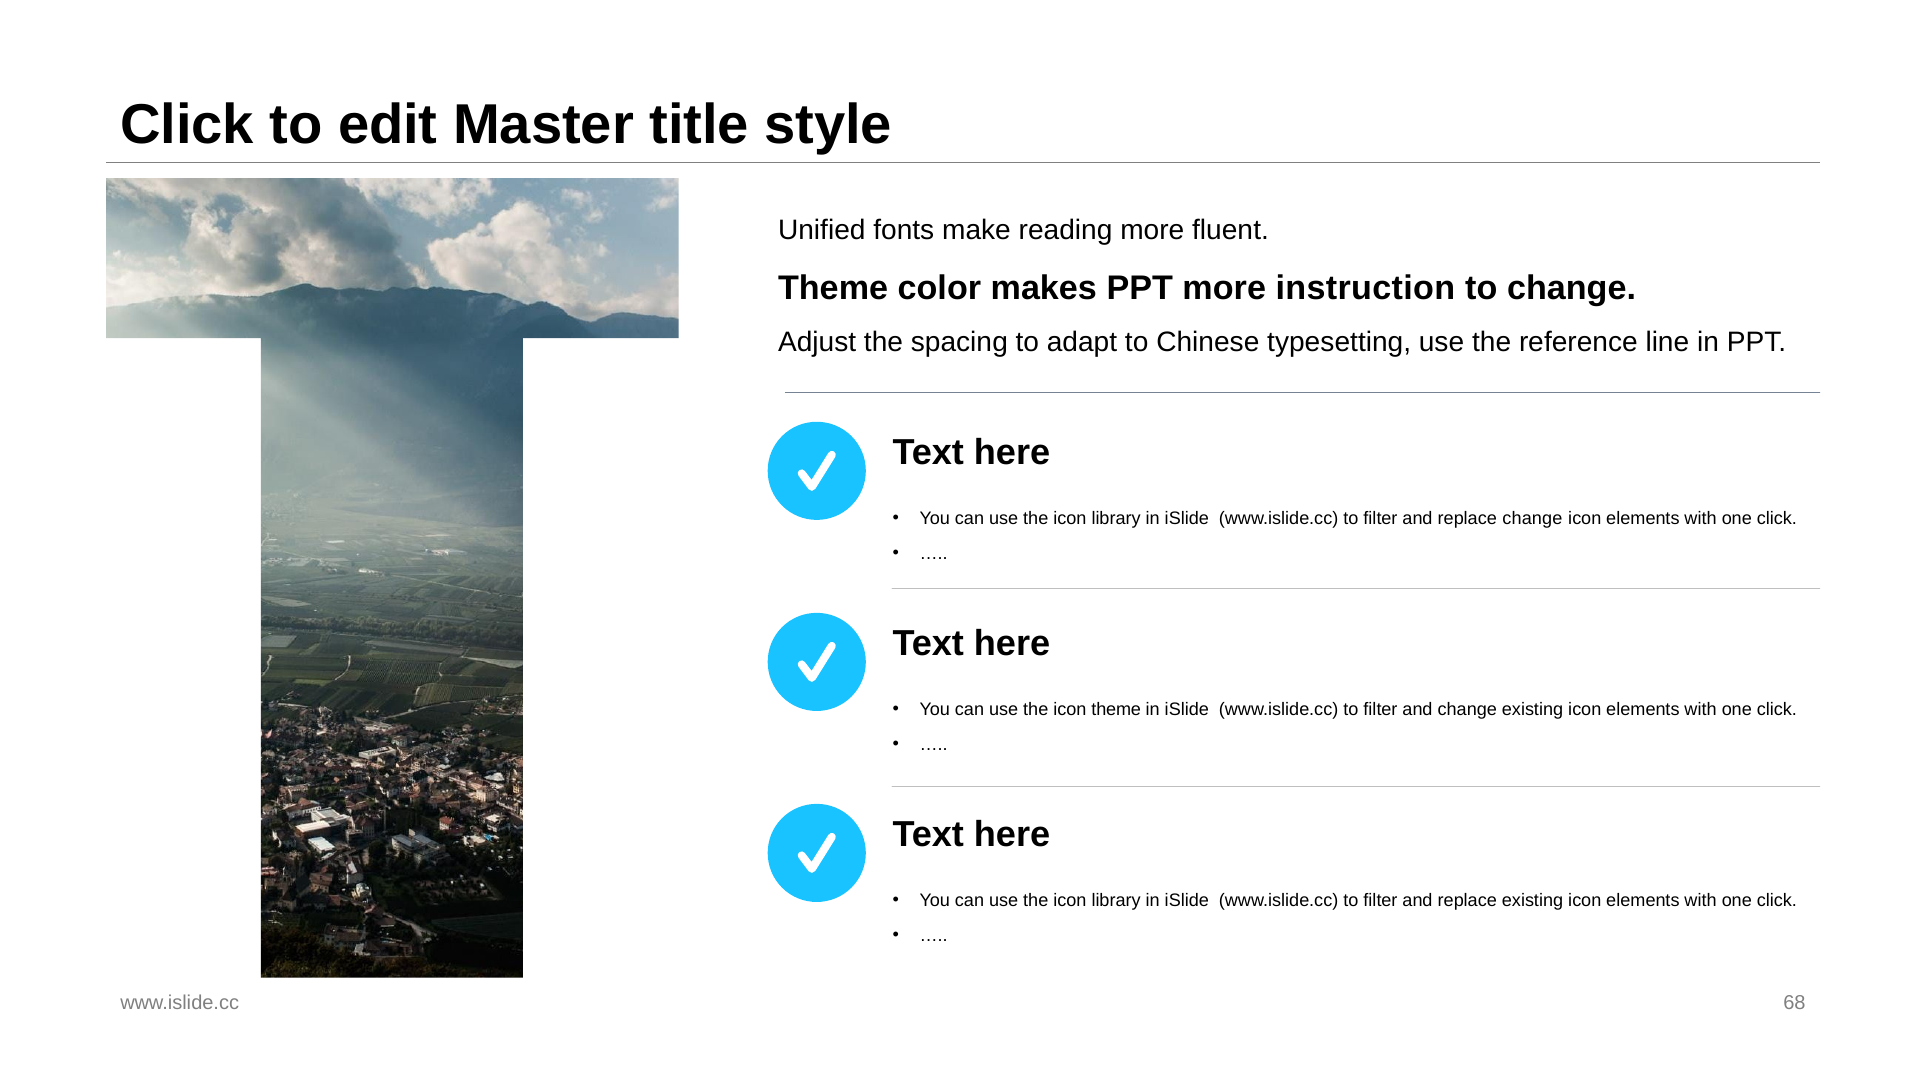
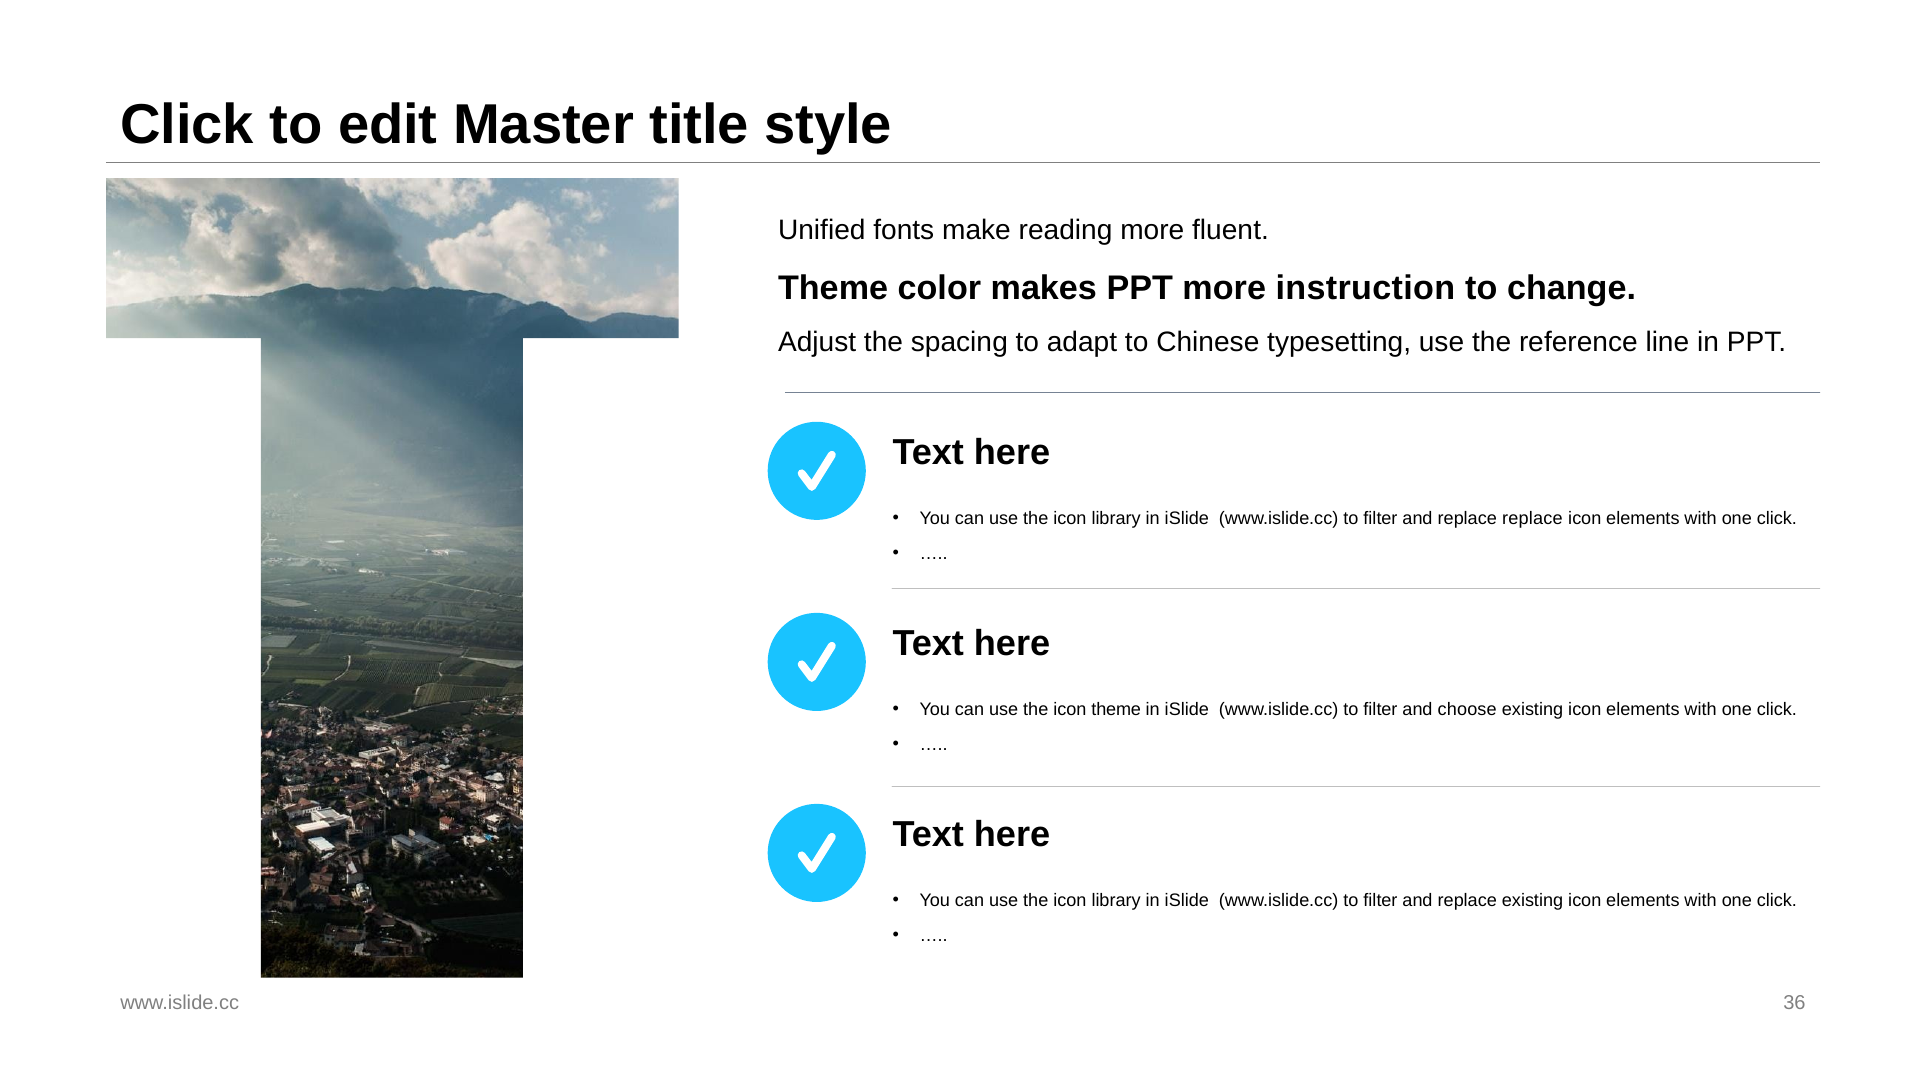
replace change: change -> replace
and change: change -> choose
68: 68 -> 36
